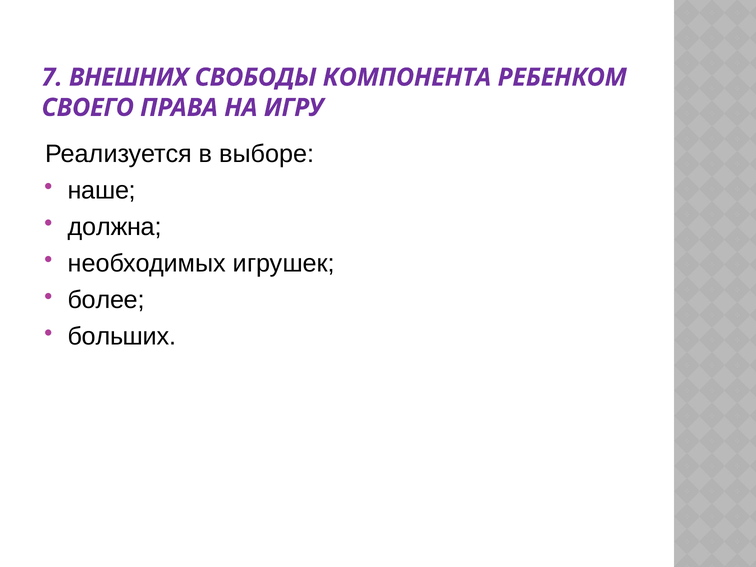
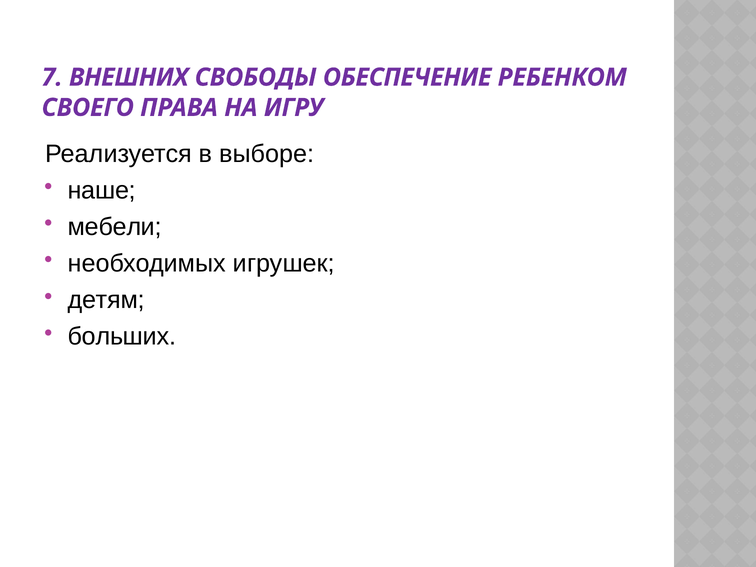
КОМПОНЕНТА: КОМПОНЕНТА -> ОБЕСПЕЧЕНИЕ
должна: должна -> мебели
более: более -> детям
